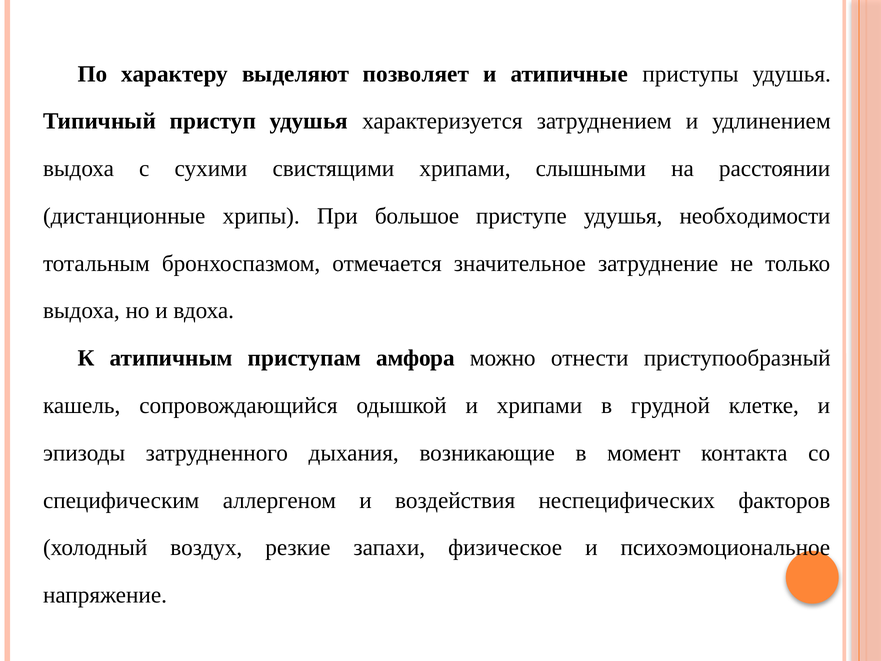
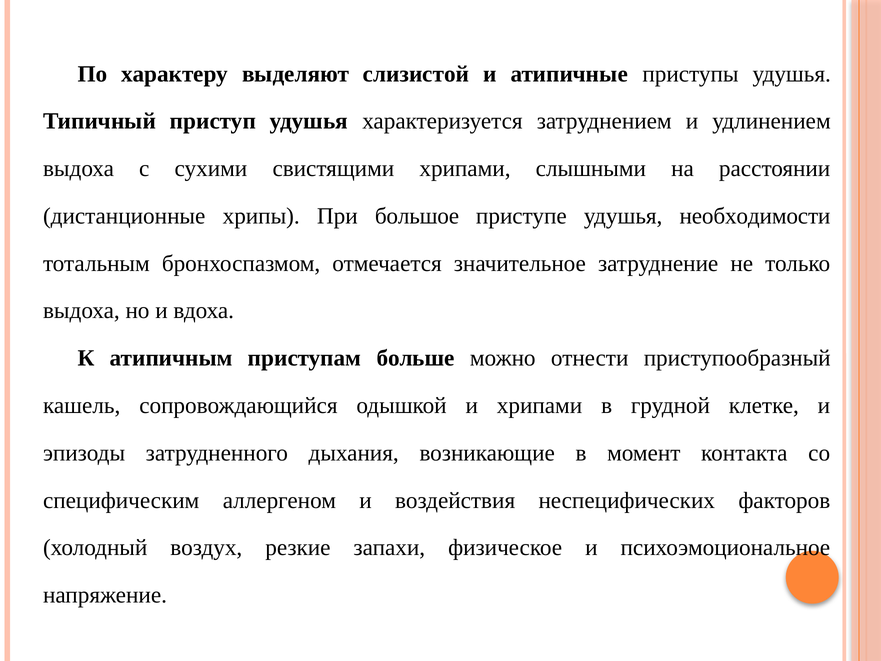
позволяет: позволяет -> слизистой
амфора: амфора -> больше
